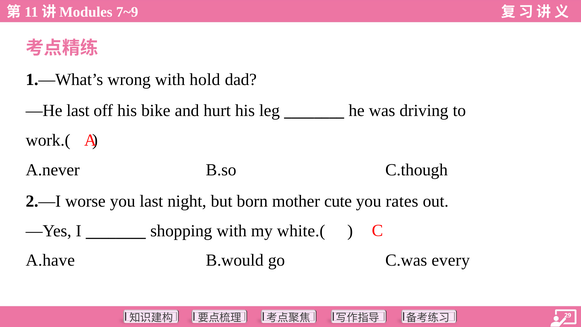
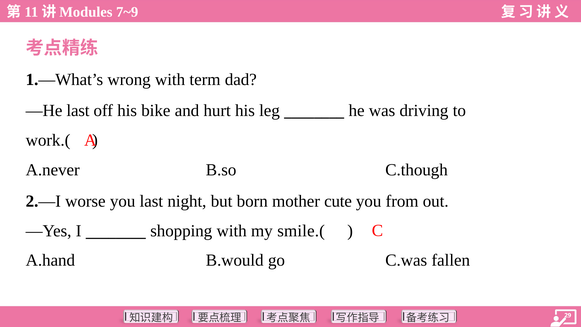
hold: hold -> term
rates: rates -> from
white.(: white.( -> smile.(
A.have: A.have -> A.hand
every: every -> fallen
